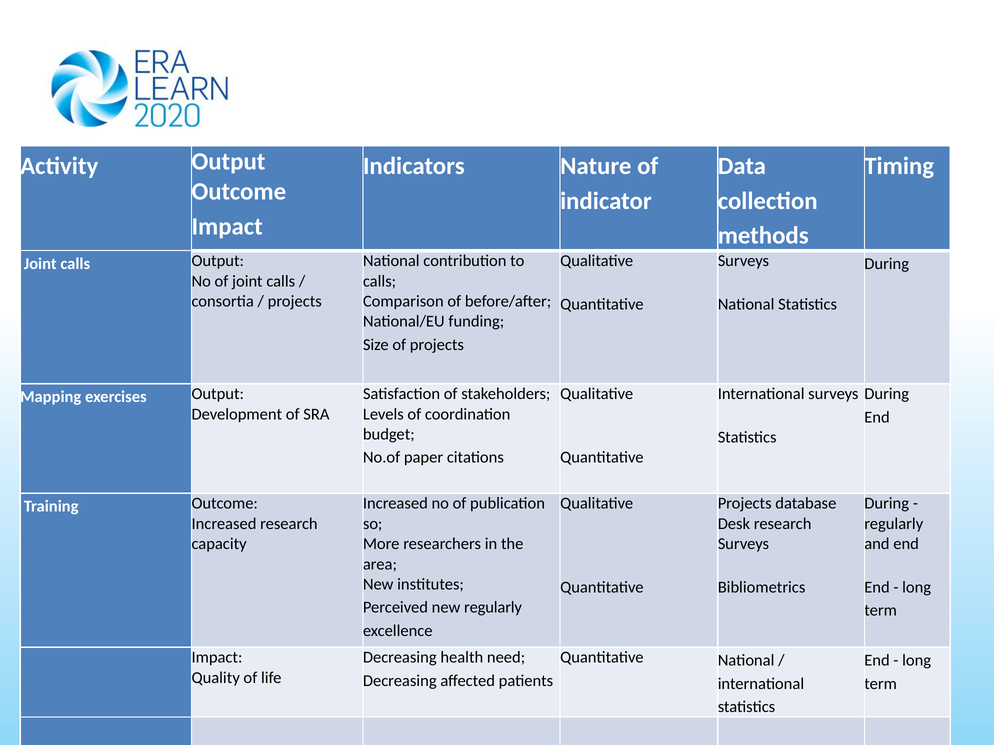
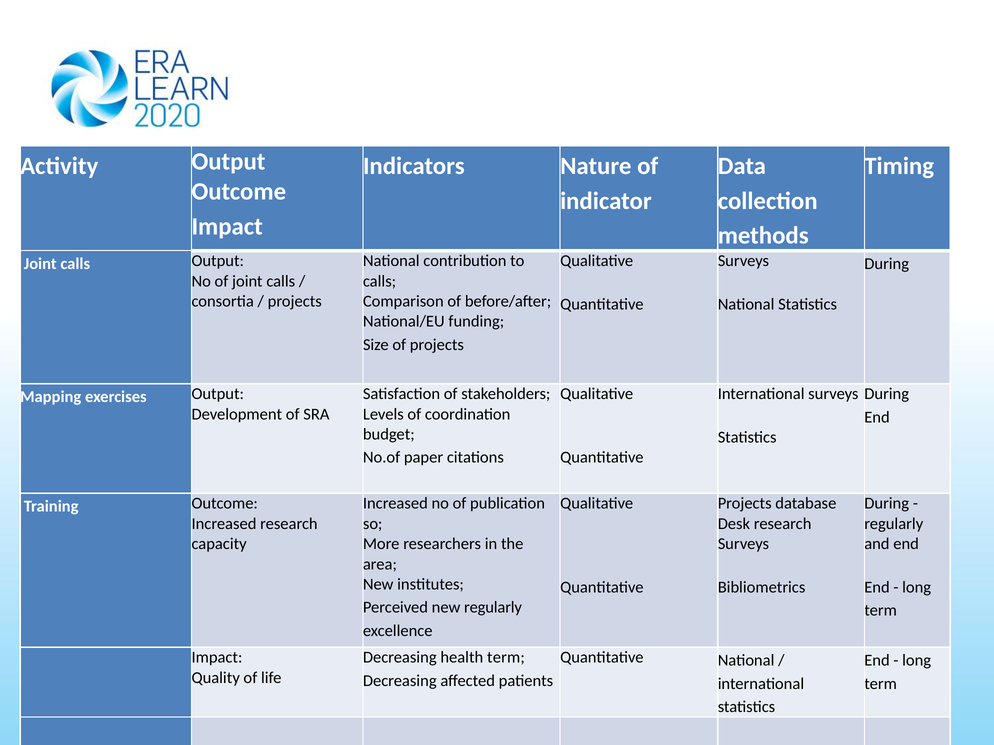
health need: need -> term
